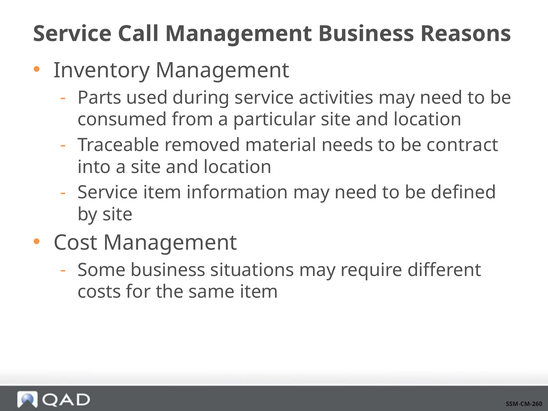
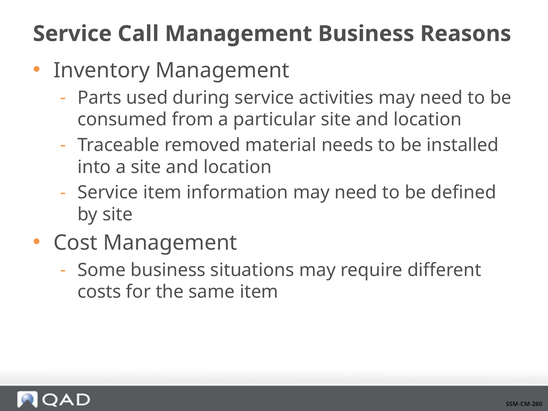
contract: contract -> installed
